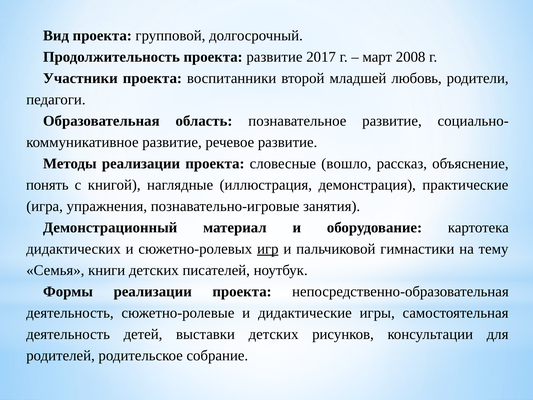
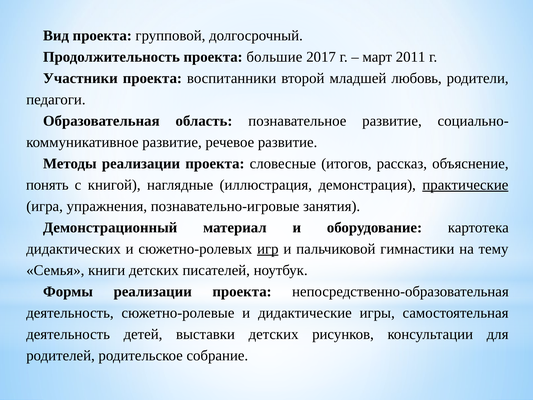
проекта развитие: развитие -> большие
2008: 2008 -> 2011
вошло: вошло -> итогов
практические underline: none -> present
